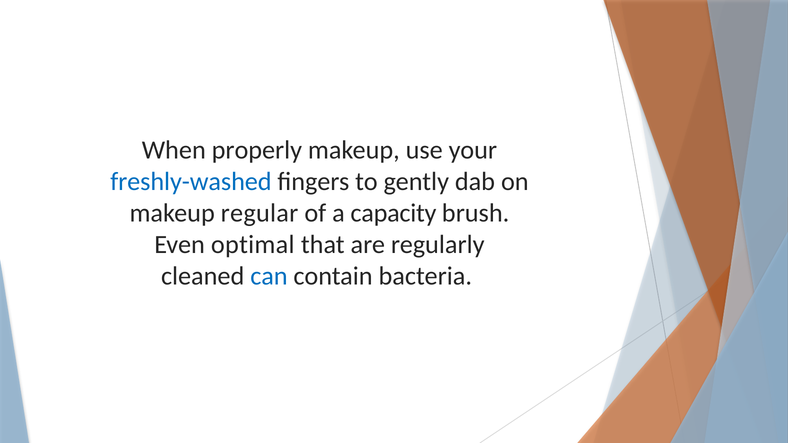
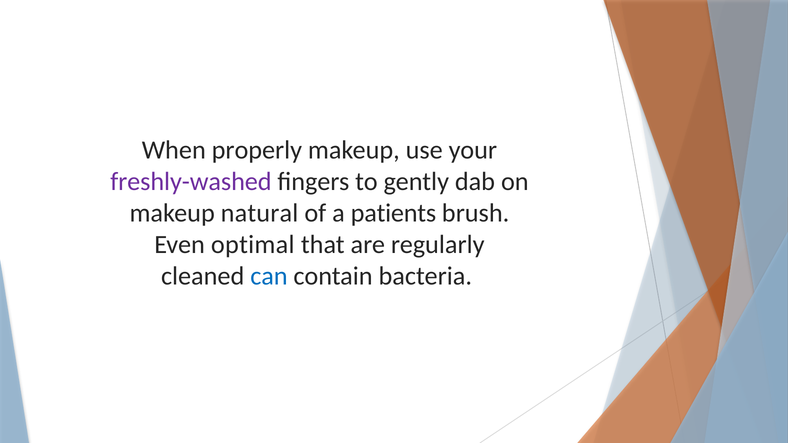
freshly-washed colour: blue -> purple
regular: regular -> natural
capacity: capacity -> patients
